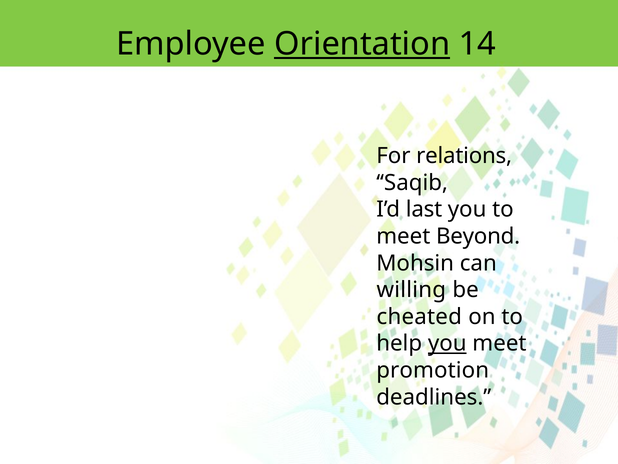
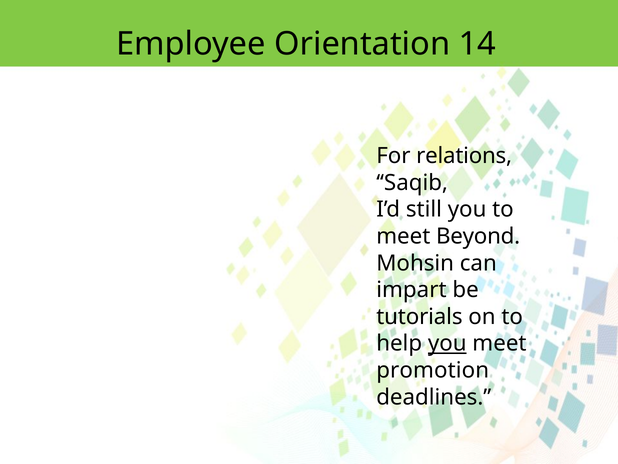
Orientation underline: present -> none
last: last -> still
willing: willing -> impart
cheated: cheated -> tutorials
